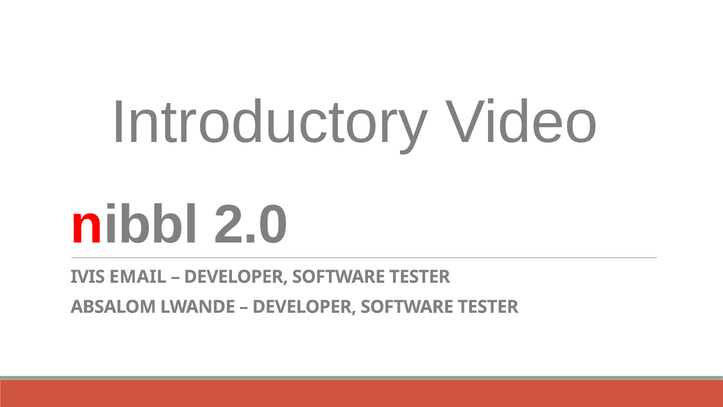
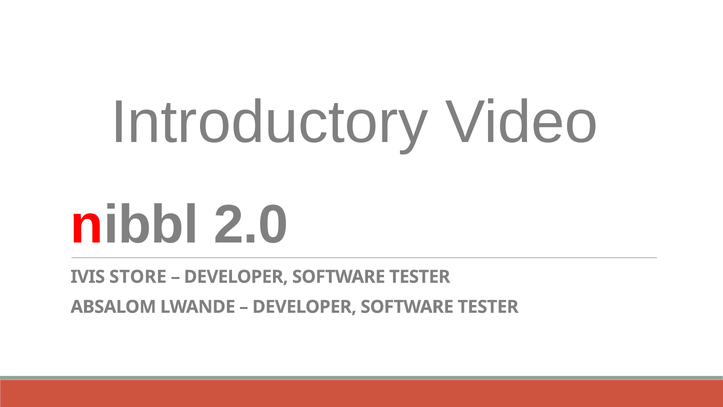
EMAIL: EMAIL -> STORE
